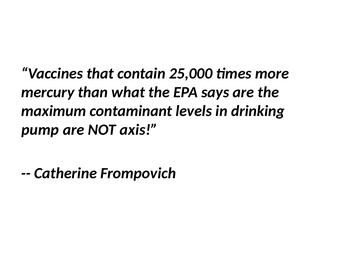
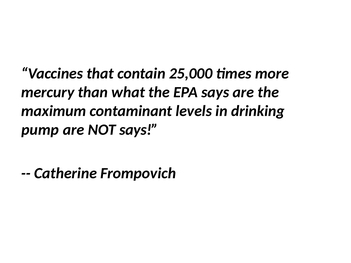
NOT axis: axis -> says
